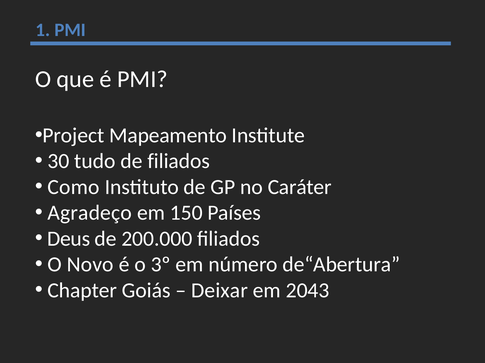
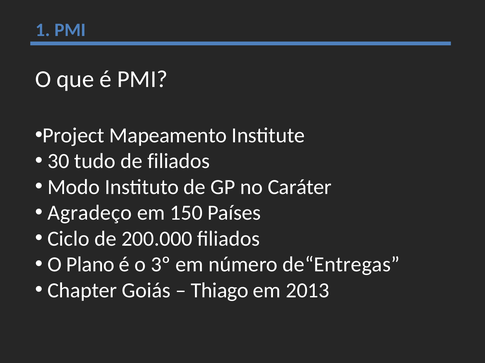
Como: Como -> Modo
Deus: Deus -> Ciclo
Novo: Novo -> Plano
de“Abertura: de“Abertura -> de“Entregas
Deixar: Deixar -> Thiago
2043: 2043 -> 2013
